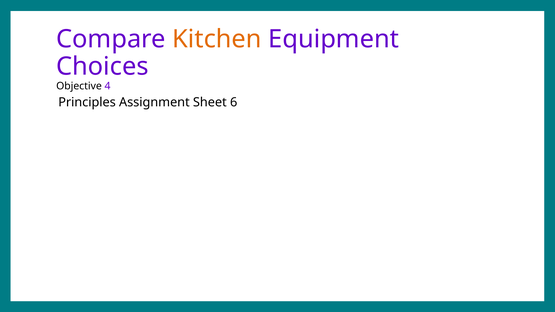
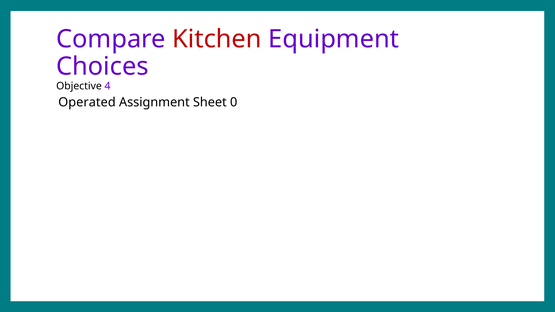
Kitchen colour: orange -> red
Principles: Principles -> Operated
6: 6 -> 0
